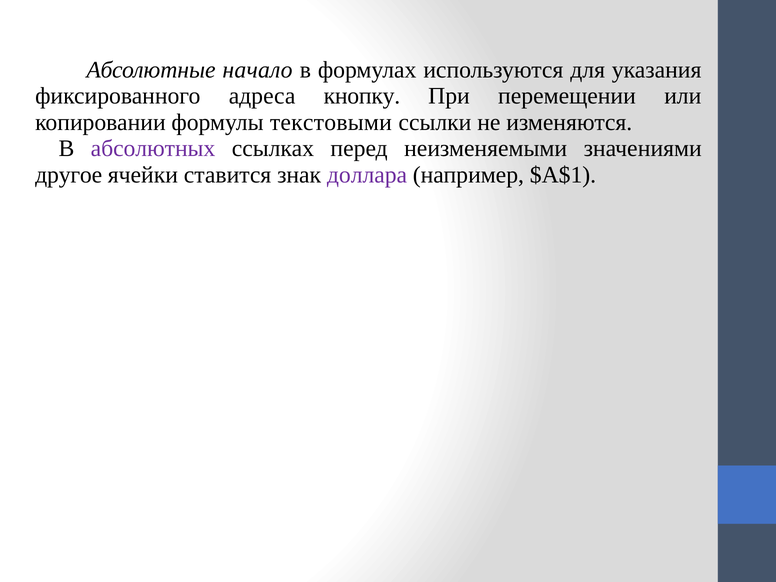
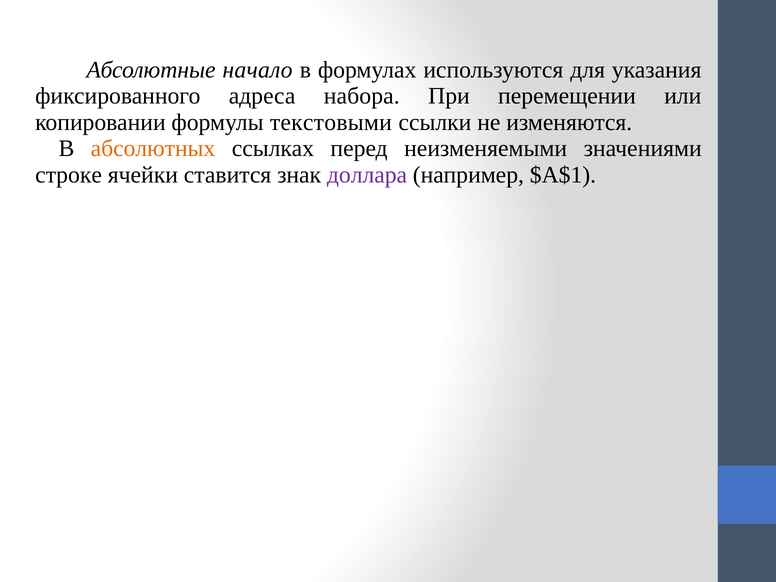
кнопку: кнопку -> набора
абсолютных colour: purple -> orange
другое: другое -> строке
